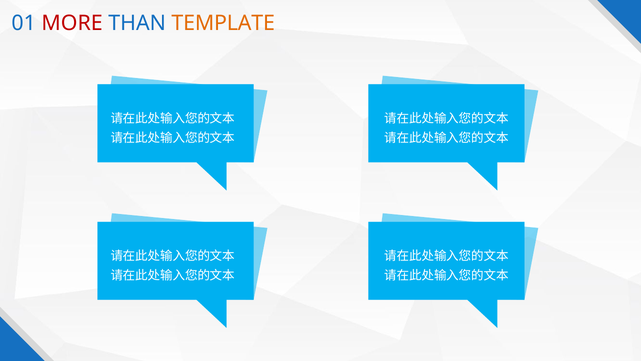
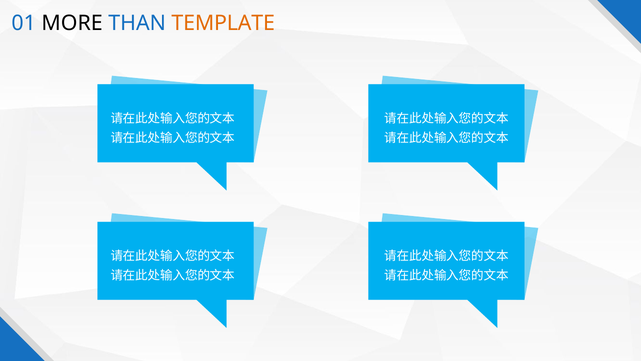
MORE colour: red -> black
